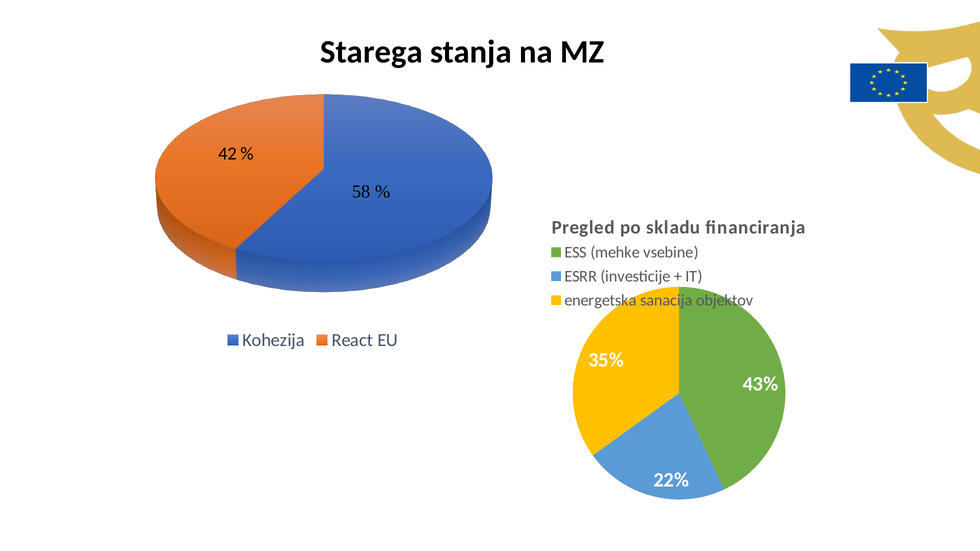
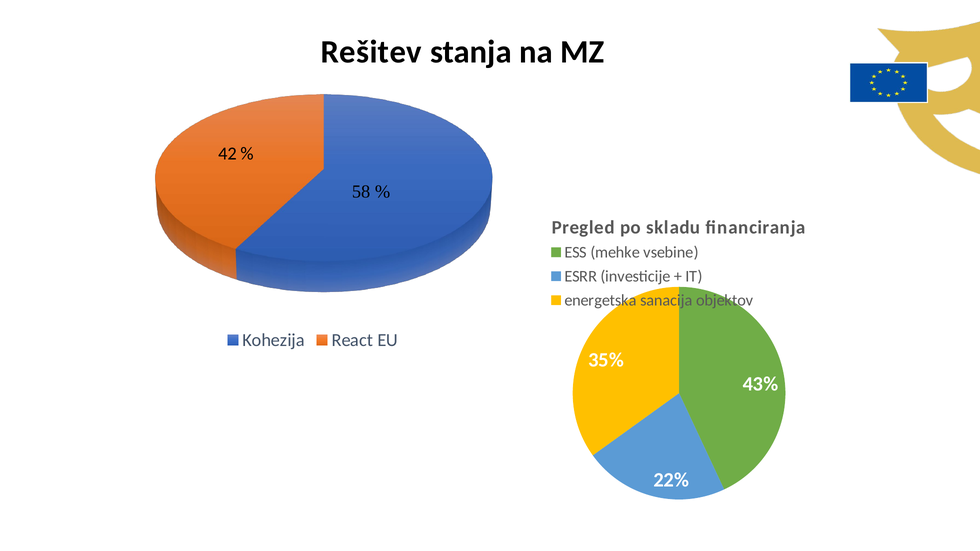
Starega: Starega -> Rešitev
